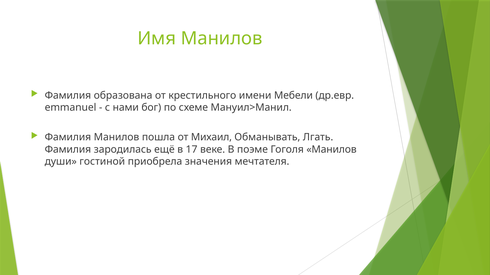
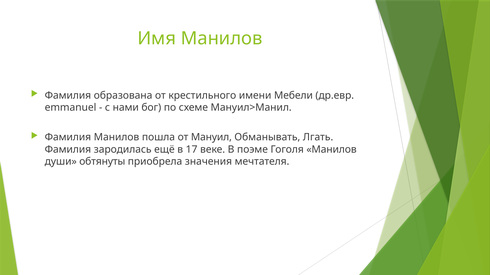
Михаил: Михаил -> Мануил
гостиной: гостиной -> обтянуты
